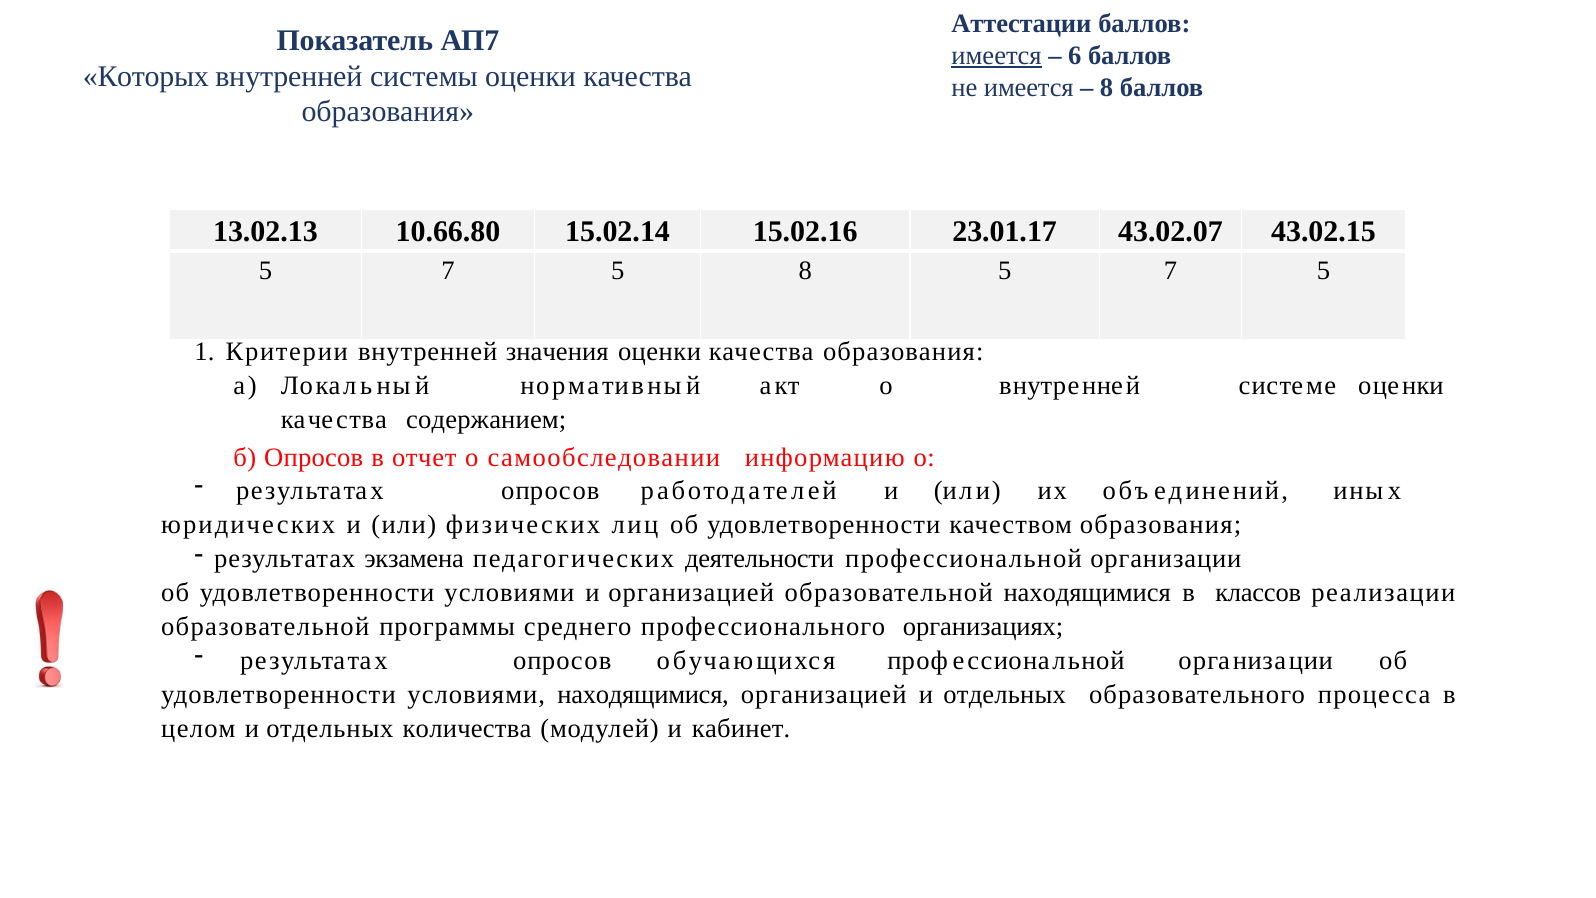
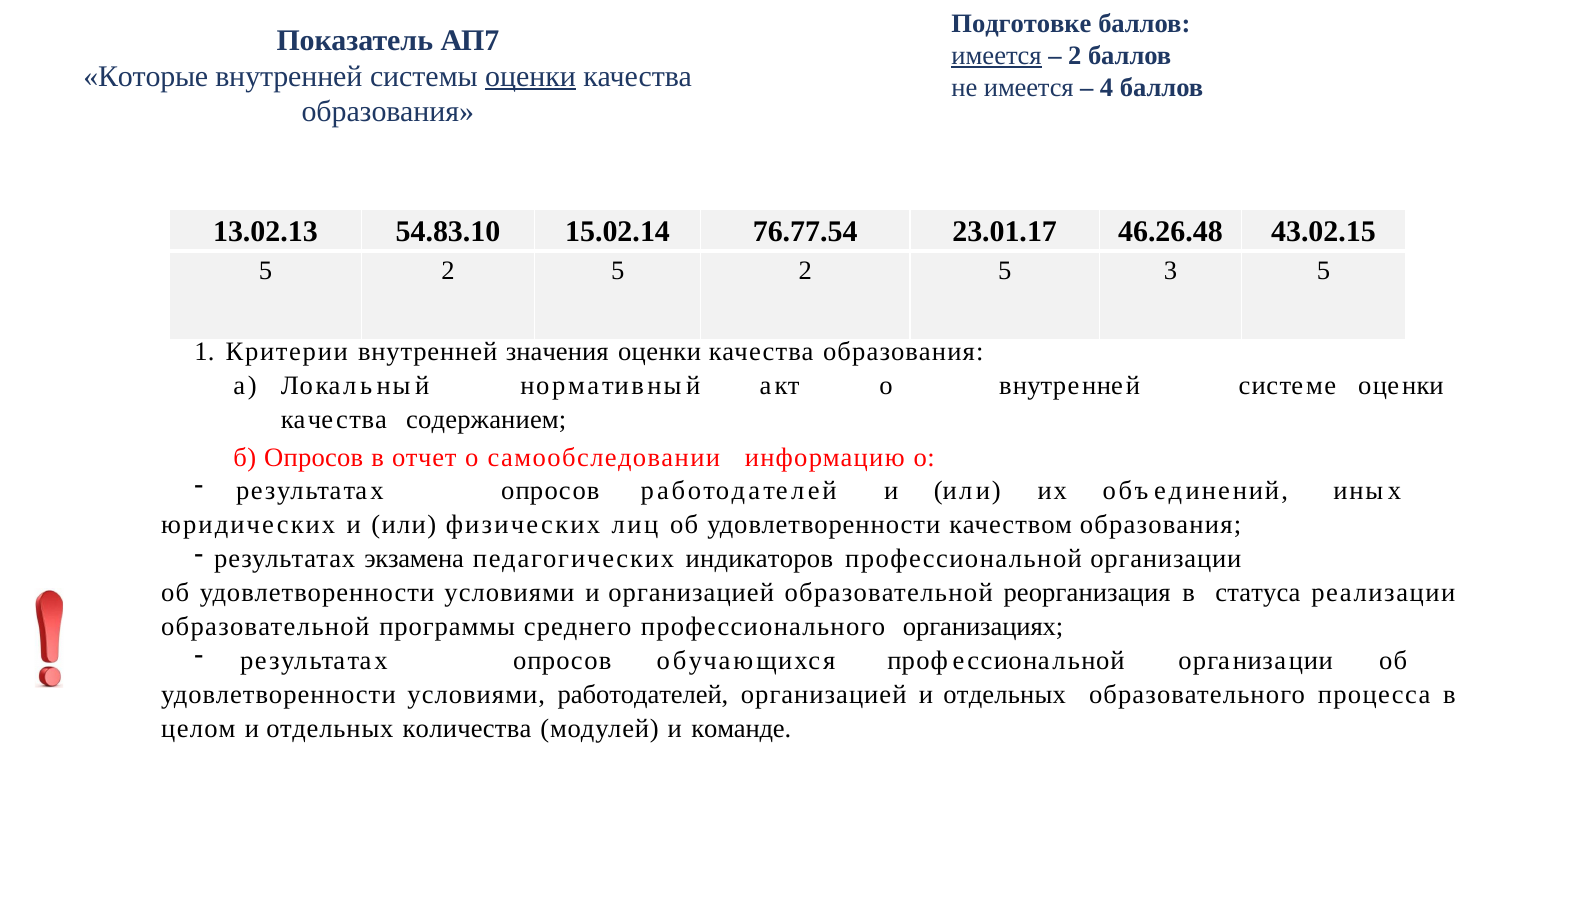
Аттестации: Аттестации -> Подготовке
6 at (1075, 56): 6 -> 2
Которых: Которых -> Которые
оценки at (531, 76) underline: none -> present
8 at (1107, 88): 8 -> 4
10.66.80: 10.66.80 -> 54.83.10
15.02.16: 15.02.16 -> 76.77.54
43.02.07: 43.02.07 -> 46.26.48
7 at (448, 270): 7 -> 2
8 at (805, 270): 8 -> 2
7 at (1171, 270): 7 -> 3
деятельности: деятельности -> индикаторов
образовательной находящимися: находящимися -> реорганизация
классов: классов -> статуса
условиями находящимися: находящимися -> работодателей
кабинет: кабинет -> команде
